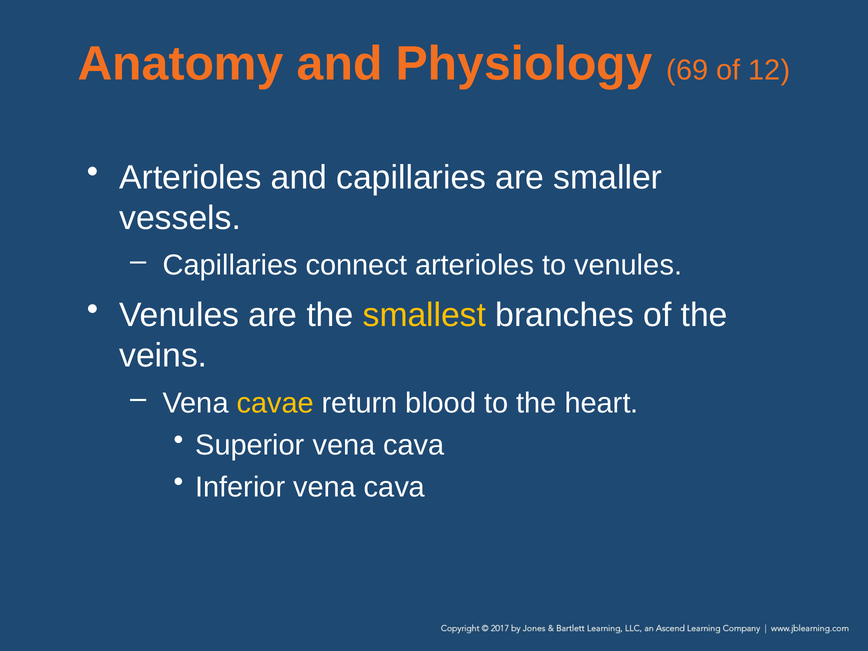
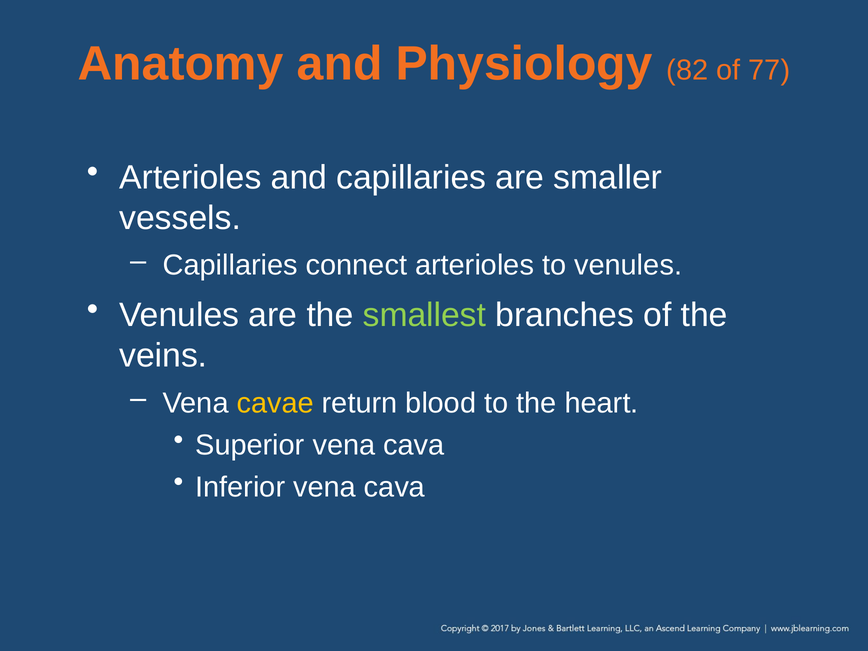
69: 69 -> 82
12: 12 -> 77
smallest colour: yellow -> light green
